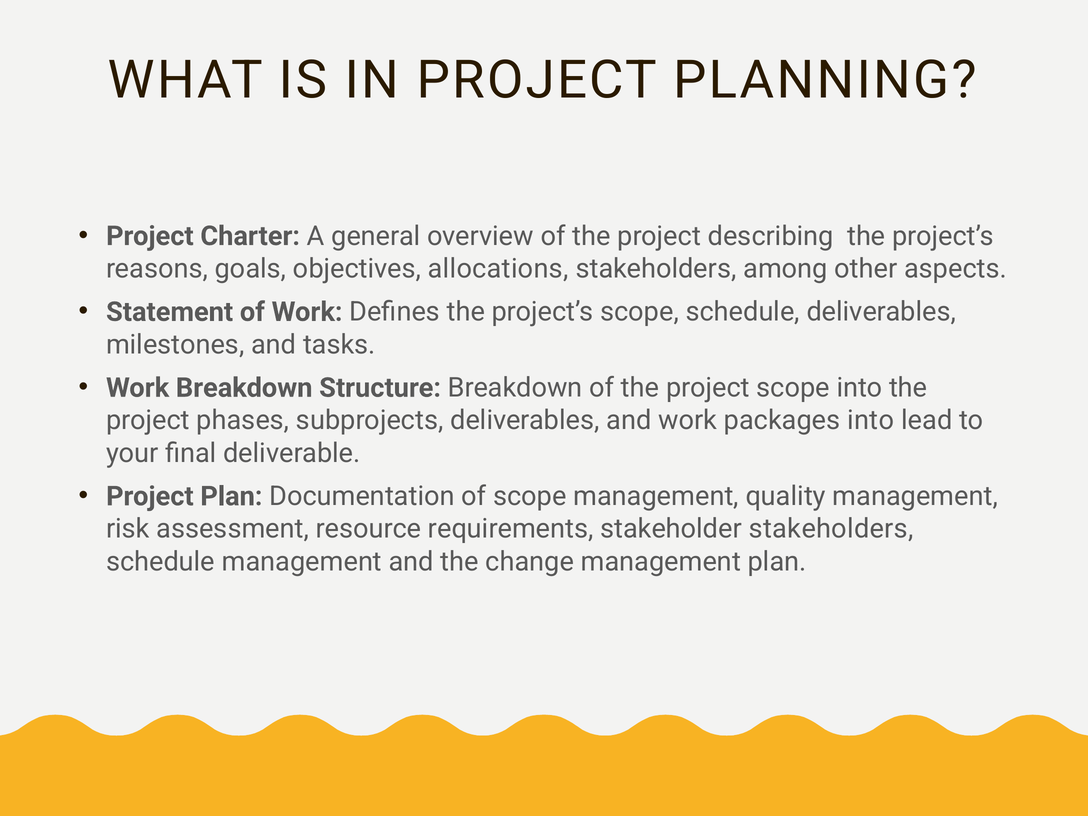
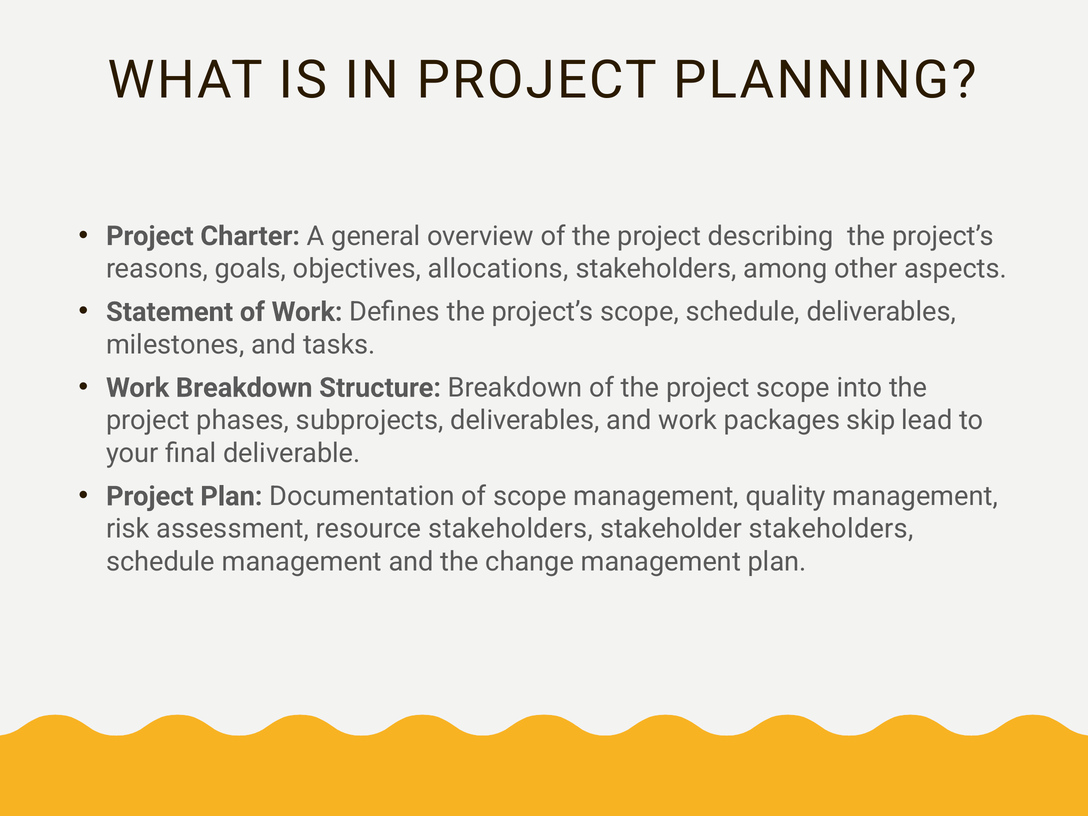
packages into: into -> skip
resource requirements: requirements -> stakeholders
